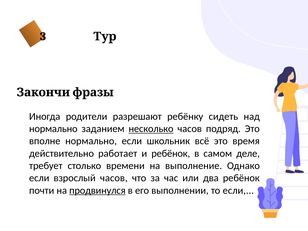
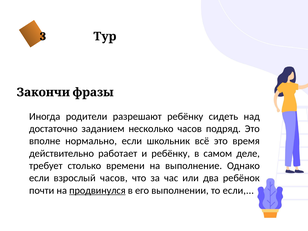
нормально at (53, 129): нормально -> достаточно
несколько underline: present -> none
и ребёнок: ребёнок -> ребёнку
